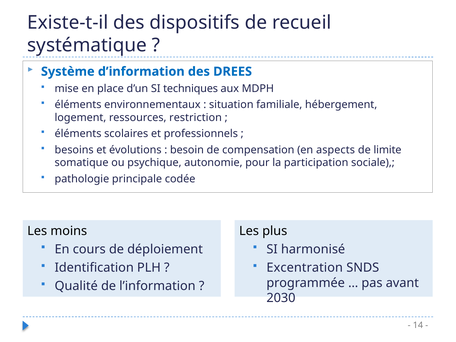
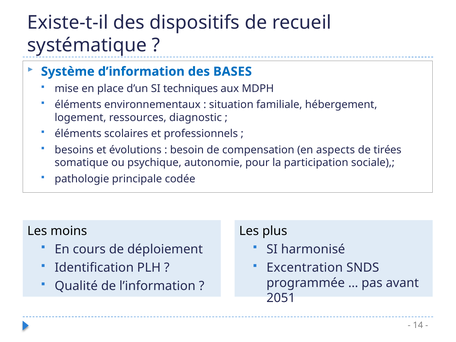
DREES: DREES -> BASES
restriction: restriction -> diagnostic
limite: limite -> tirées
2030: 2030 -> 2051
